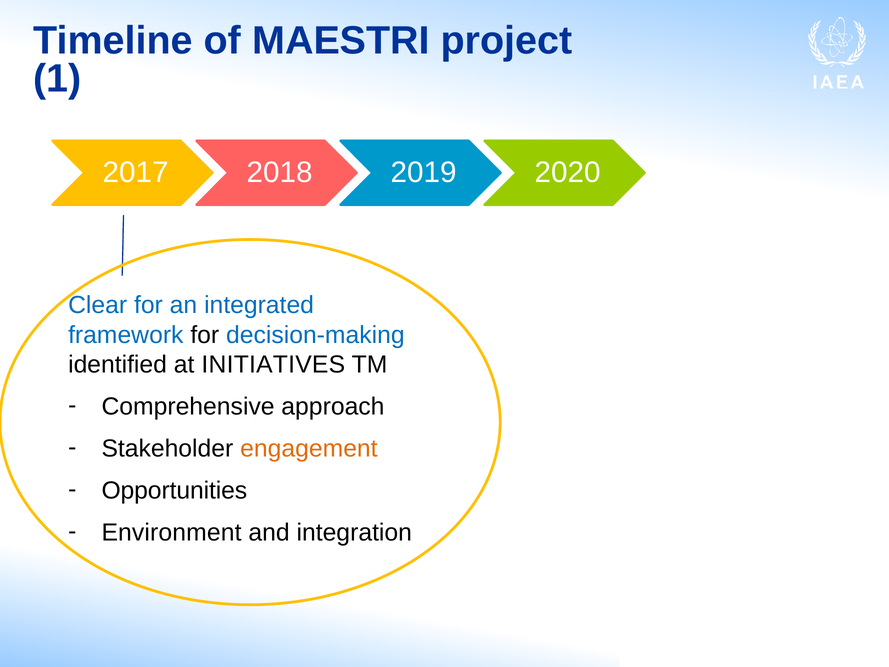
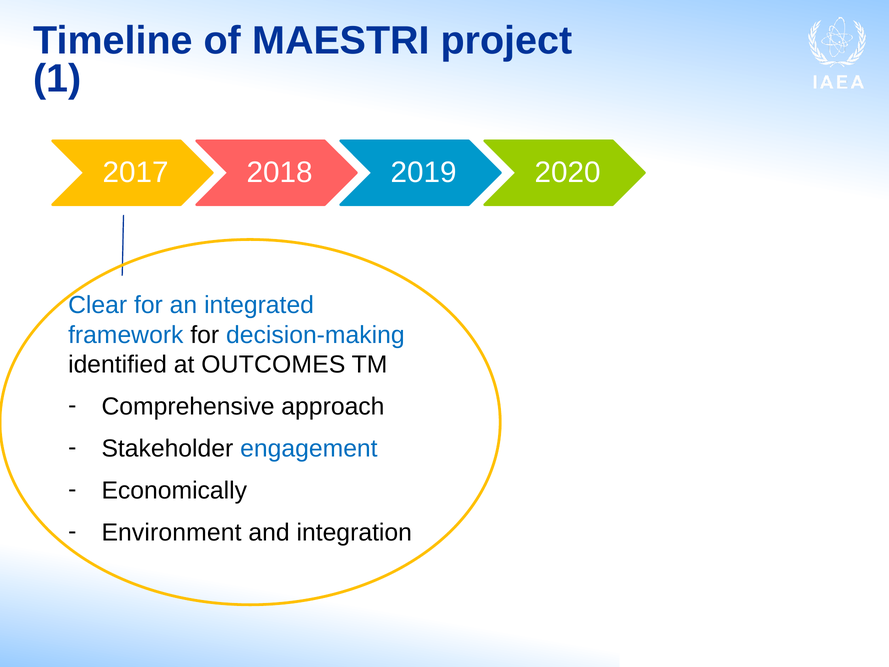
INITIATIVES: INITIATIVES -> OUTCOMES
engagement colour: orange -> blue
Opportunities: Opportunities -> Economically
